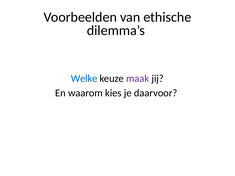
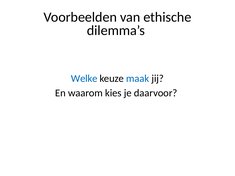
maak colour: purple -> blue
